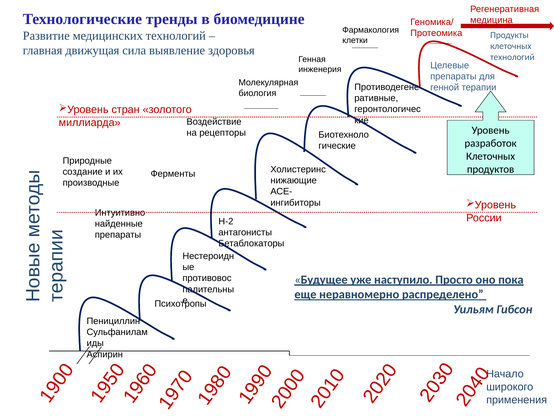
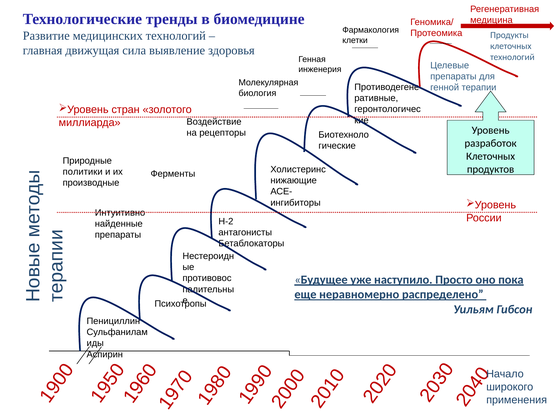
создание: создание -> политики
